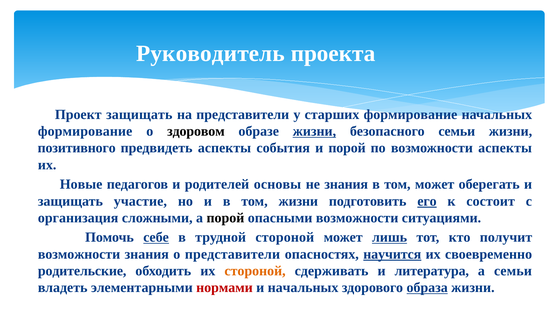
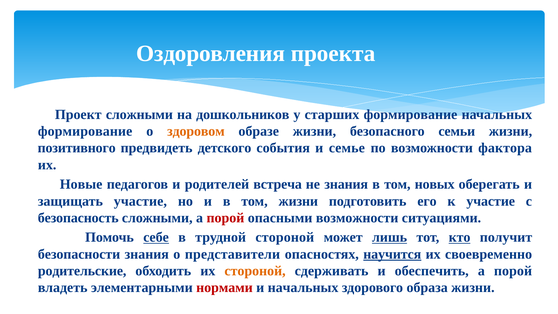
Руководитель: Руководитель -> Оздоровления
Проект защищать: защищать -> сложными
на представители: представители -> дошкольников
здоровом colour: black -> orange
жизни at (314, 131) underline: present -> none
предвидеть аспекты: аспекты -> детского
и порой: порой -> семье
возможности аспекты: аспекты -> фактора
основы: основы -> встреча
том может: может -> новых
его underline: present -> none
к состоит: состоит -> участие
организация: организация -> безопасность
порой at (225, 218) colour: black -> red
кто underline: none -> present
возможности at (79, 254): возможности -> безопасности
литература: литература -> обеспечить
семьи at (513, 271): семьи -> порой
образа underline: present -> none
